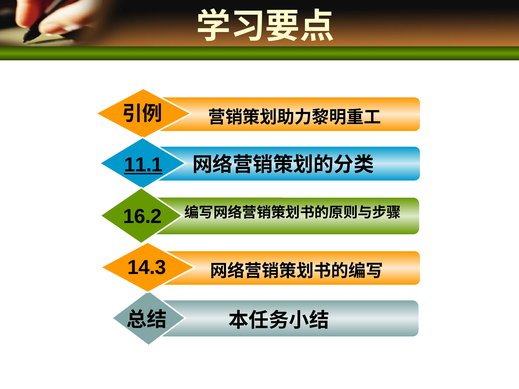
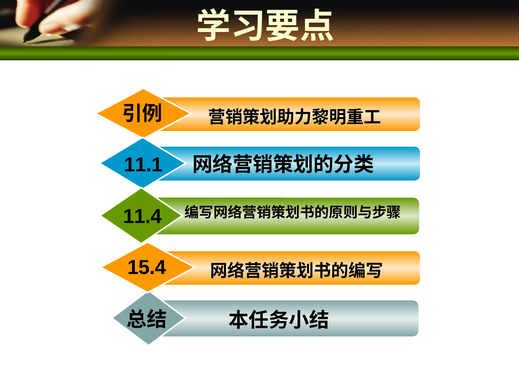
11.1 underline: present -> none
16.2: 16.2 -> 11.4
14.3: 14.3 -> 15.4
